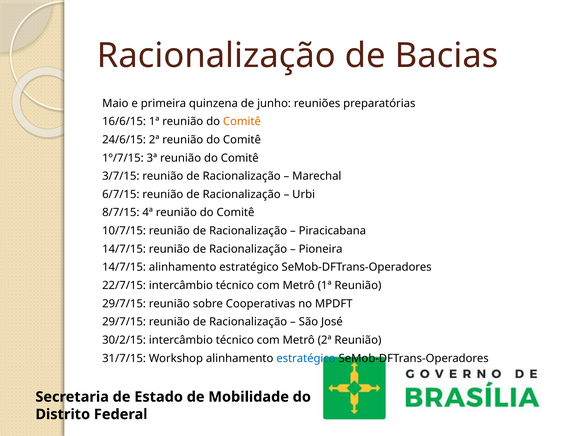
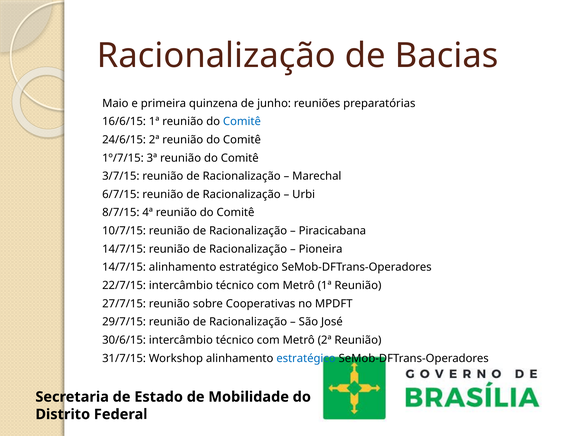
Comitê at (242, 121) colour: orange -> blue
29/7/15 at (124, 304): 29/7/15 -> 27/7/15
30/2/15: 30/2/15 -> 30/6/15
